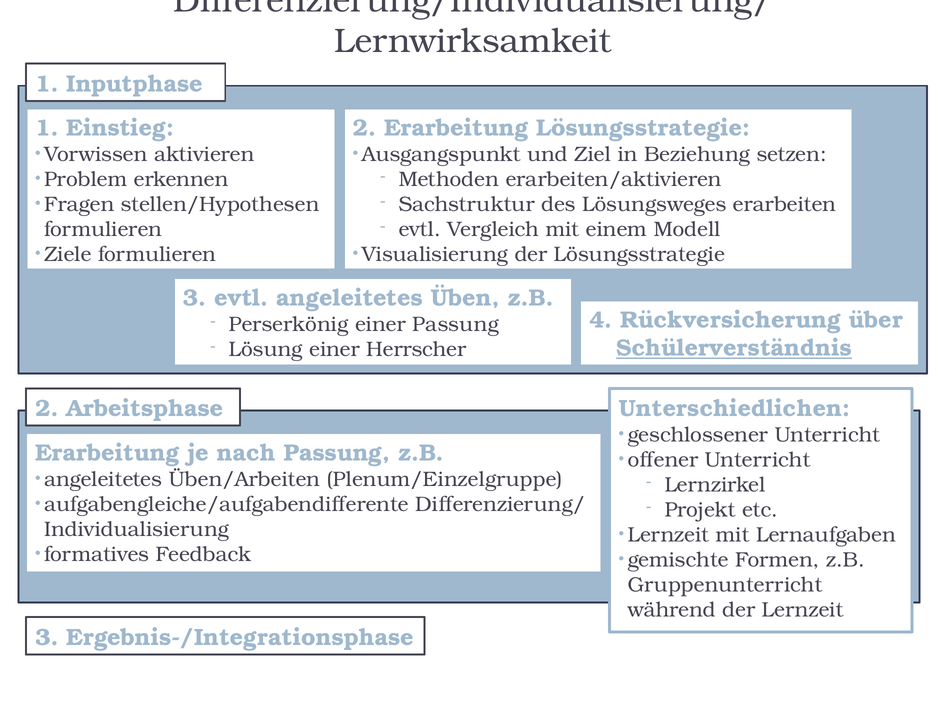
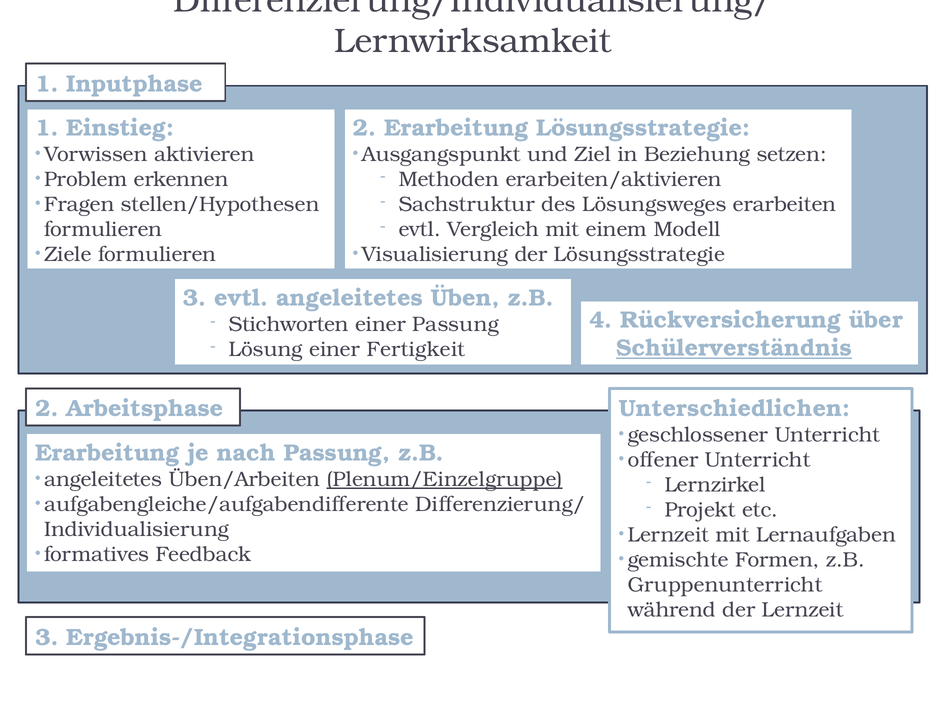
Perserkönig: Perserkönig -> Stichworten
Herrscher: Herrscher -> Fertigkeit
Plenum/Einzelgruppe underline: none -> present
